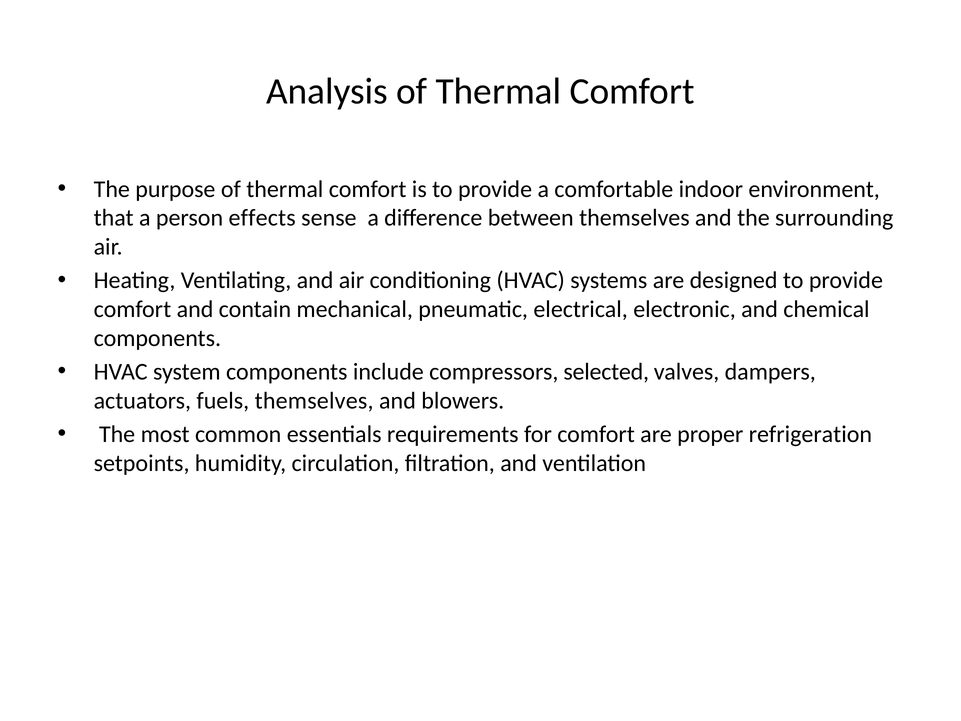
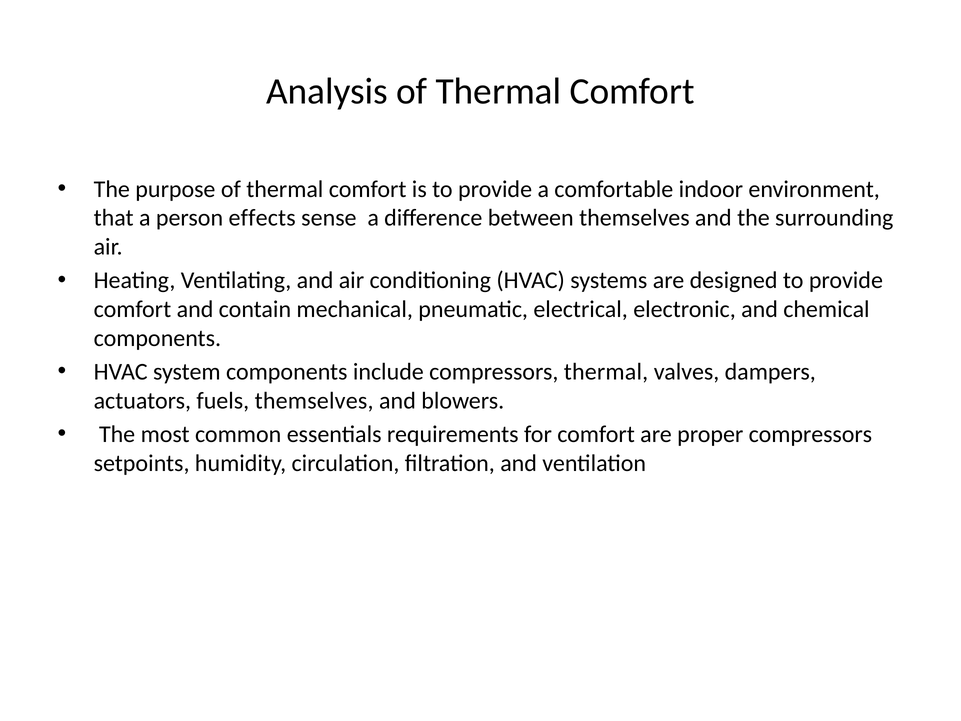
compressors selected: selected -> thermal
proper refrigeration: refrigeration -> compressors
